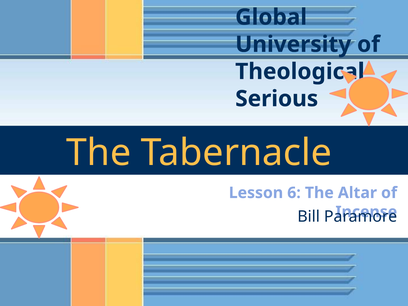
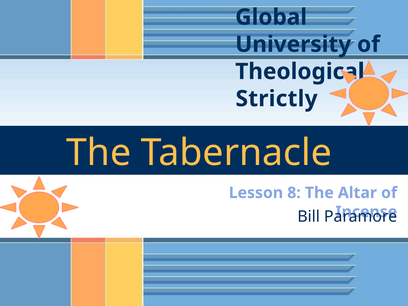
Serious: Serious -> Strictly
6: 6 -> 8
